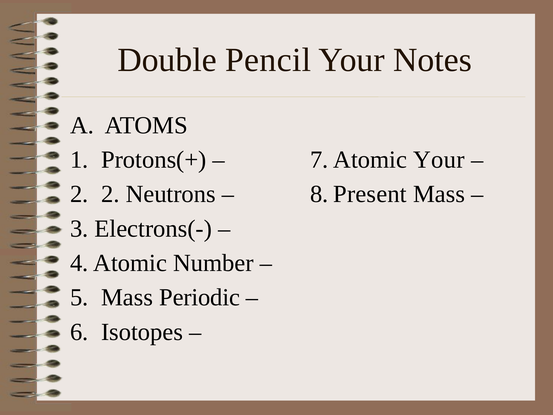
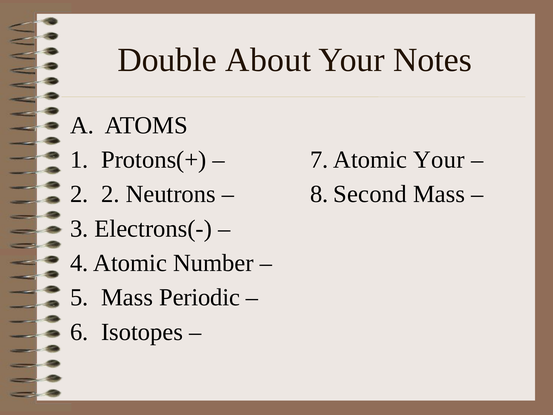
Pencil: Pencil -> About
Present: Present -> Second
